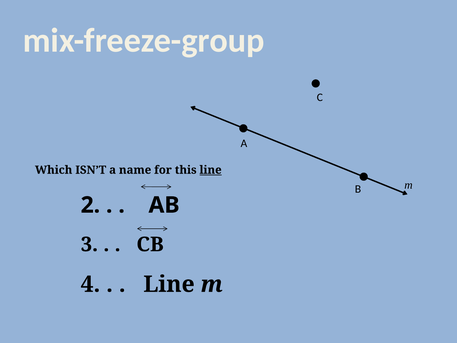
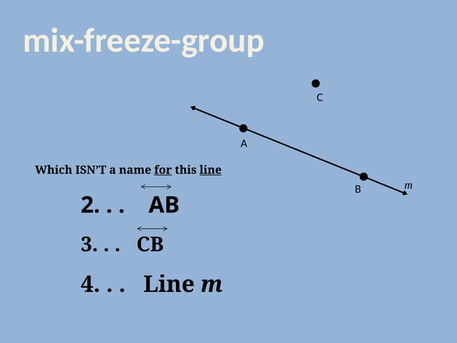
for underline: none -> present
